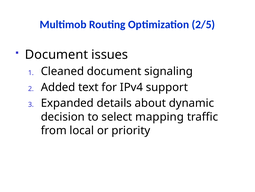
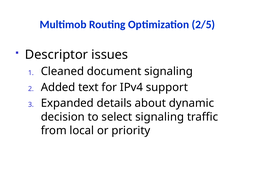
Document at (56, 54): Document -> Descriptor
select mapping: mapping -> signaling
